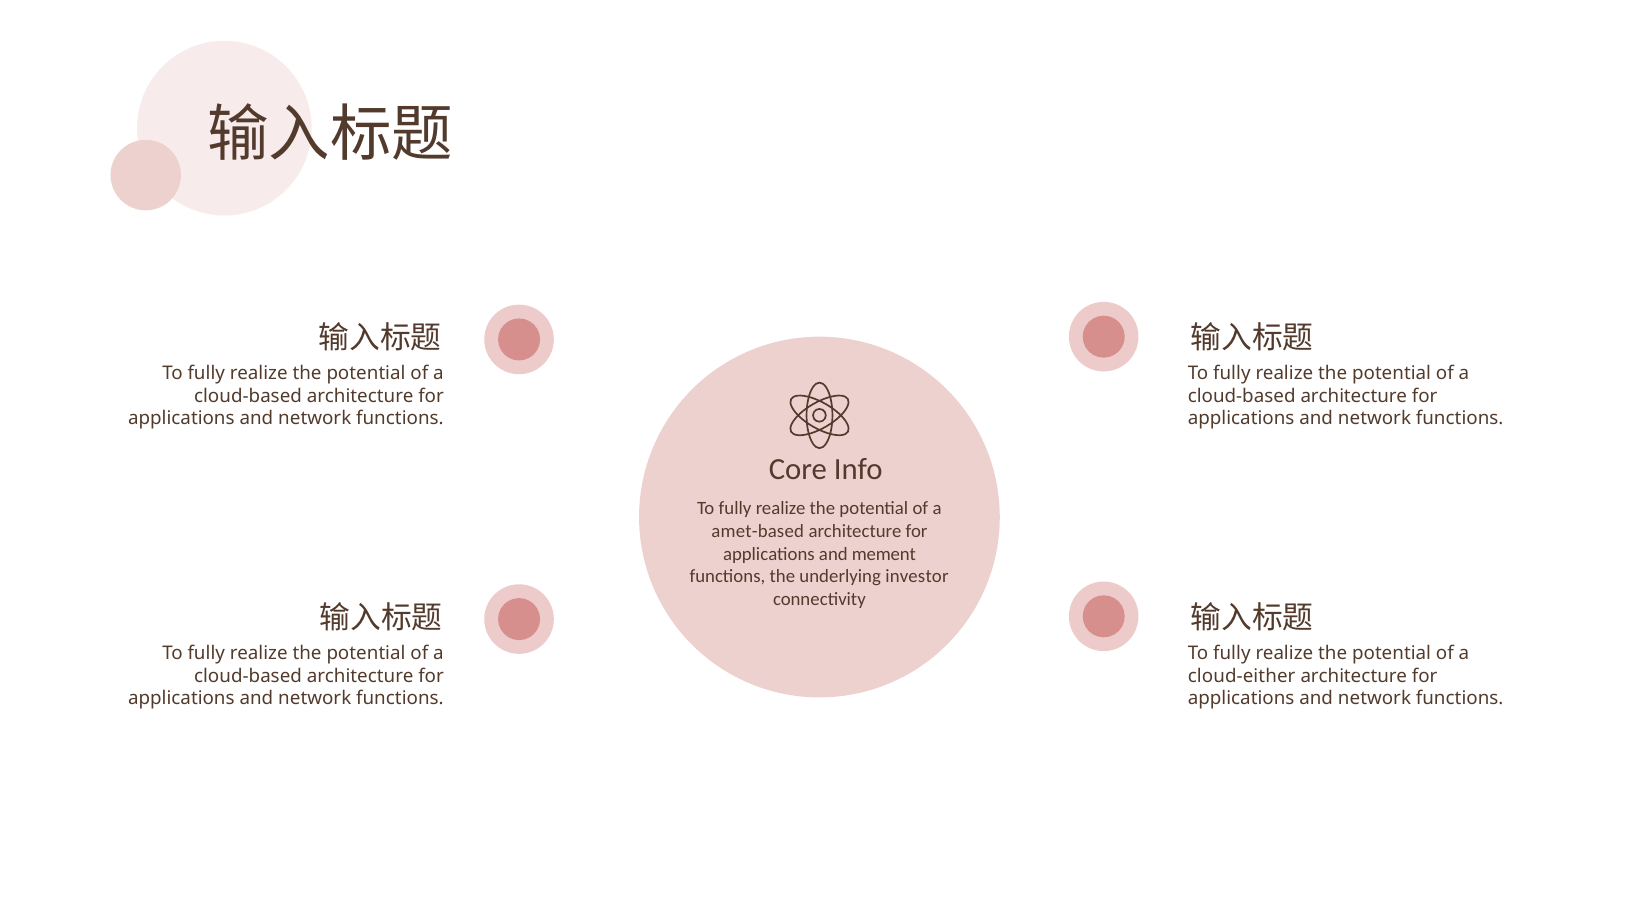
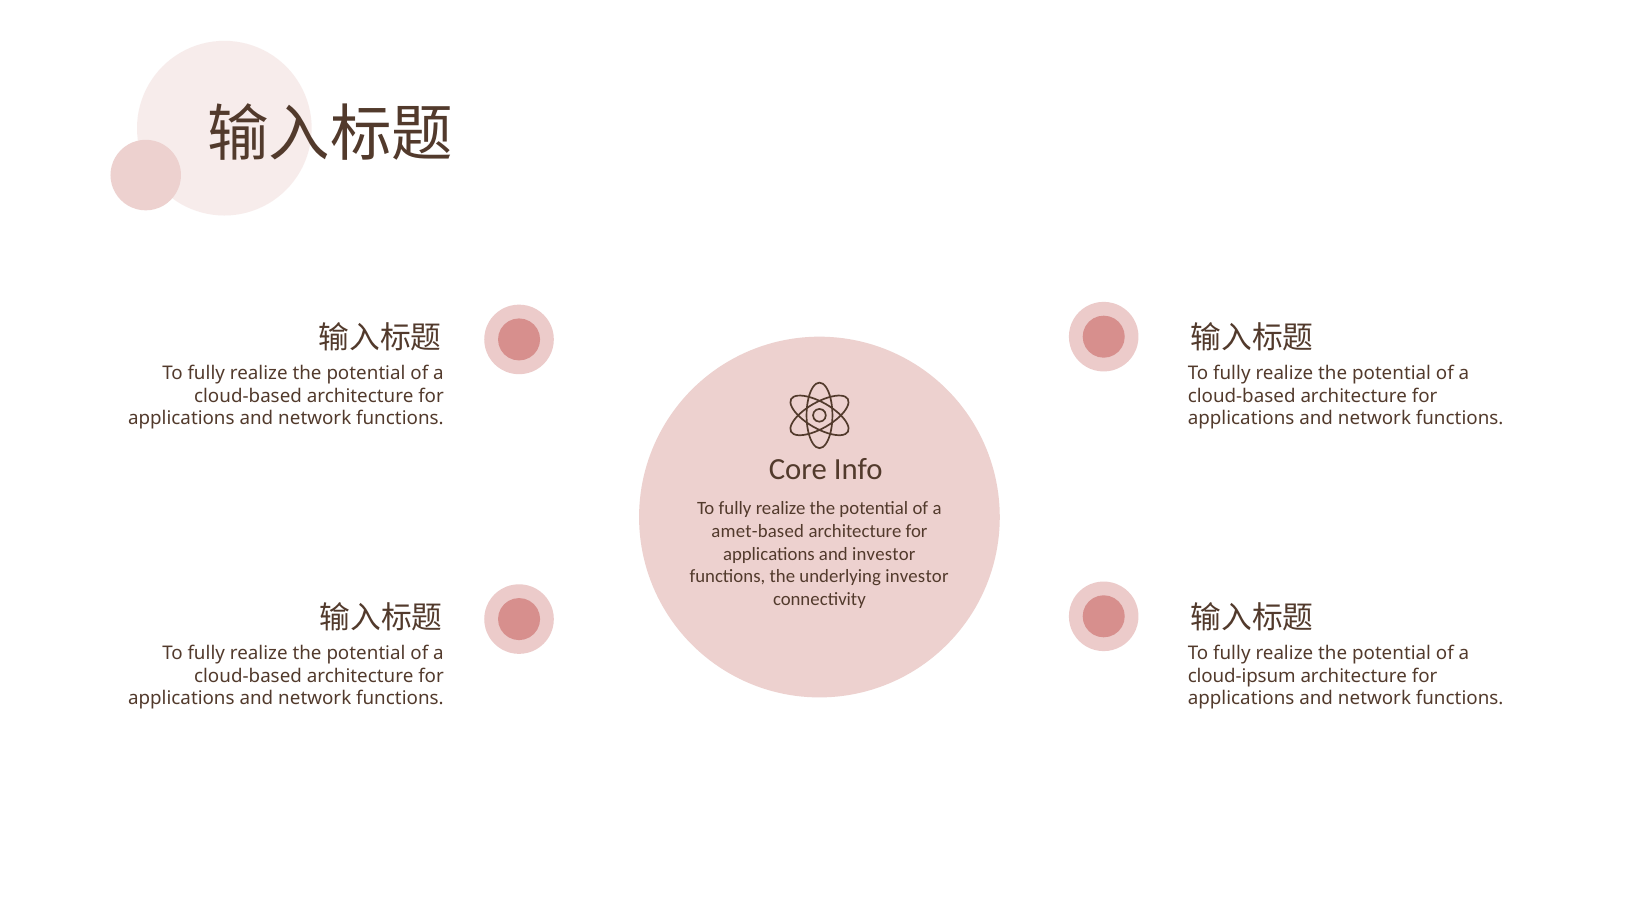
and mement: mement -> investor
cloud-either: cloud-either -> cloud-ipsum
